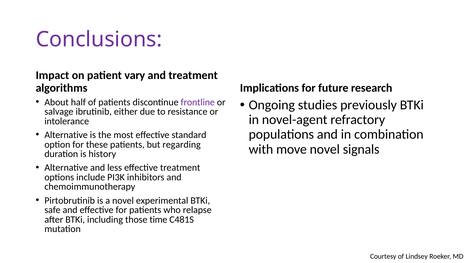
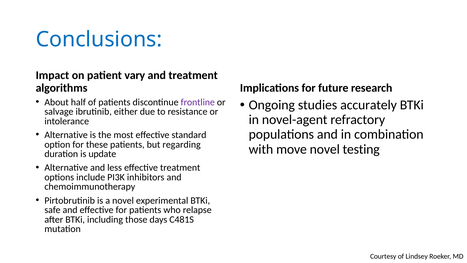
Conclusions colour: purple -> blue
previously: previously -> accurately
signals: signals -> testing
history: history -> update
time: time -> days
